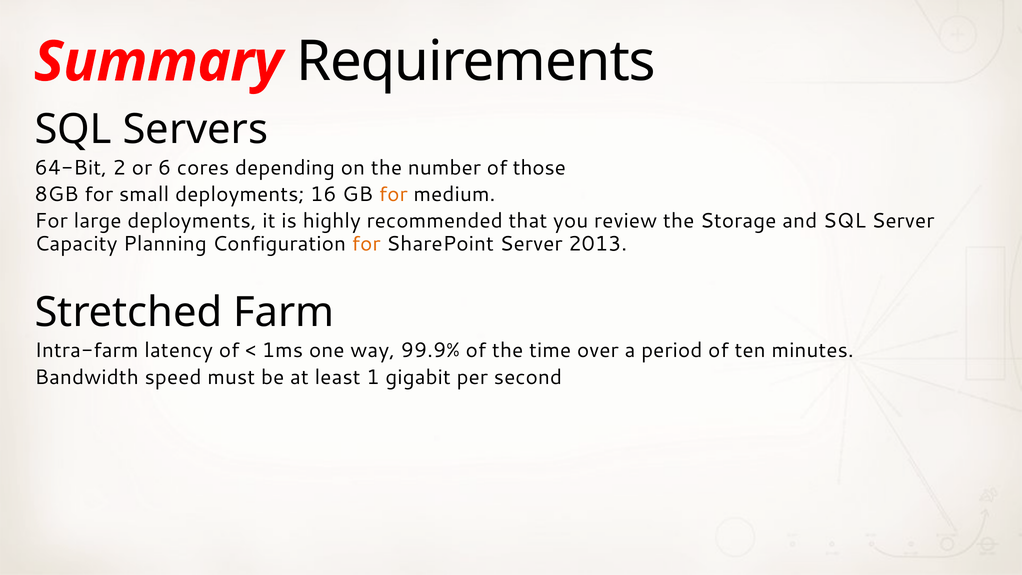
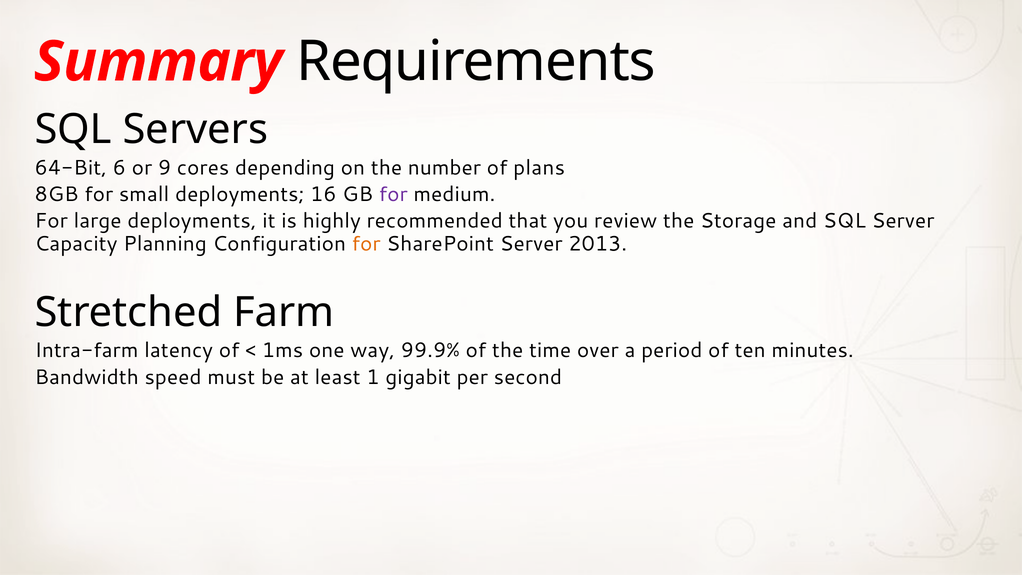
2: 2 -> 6
6: 6 -> 9
those: those -> plans
for at (393, 194) colour: orange -> purple
